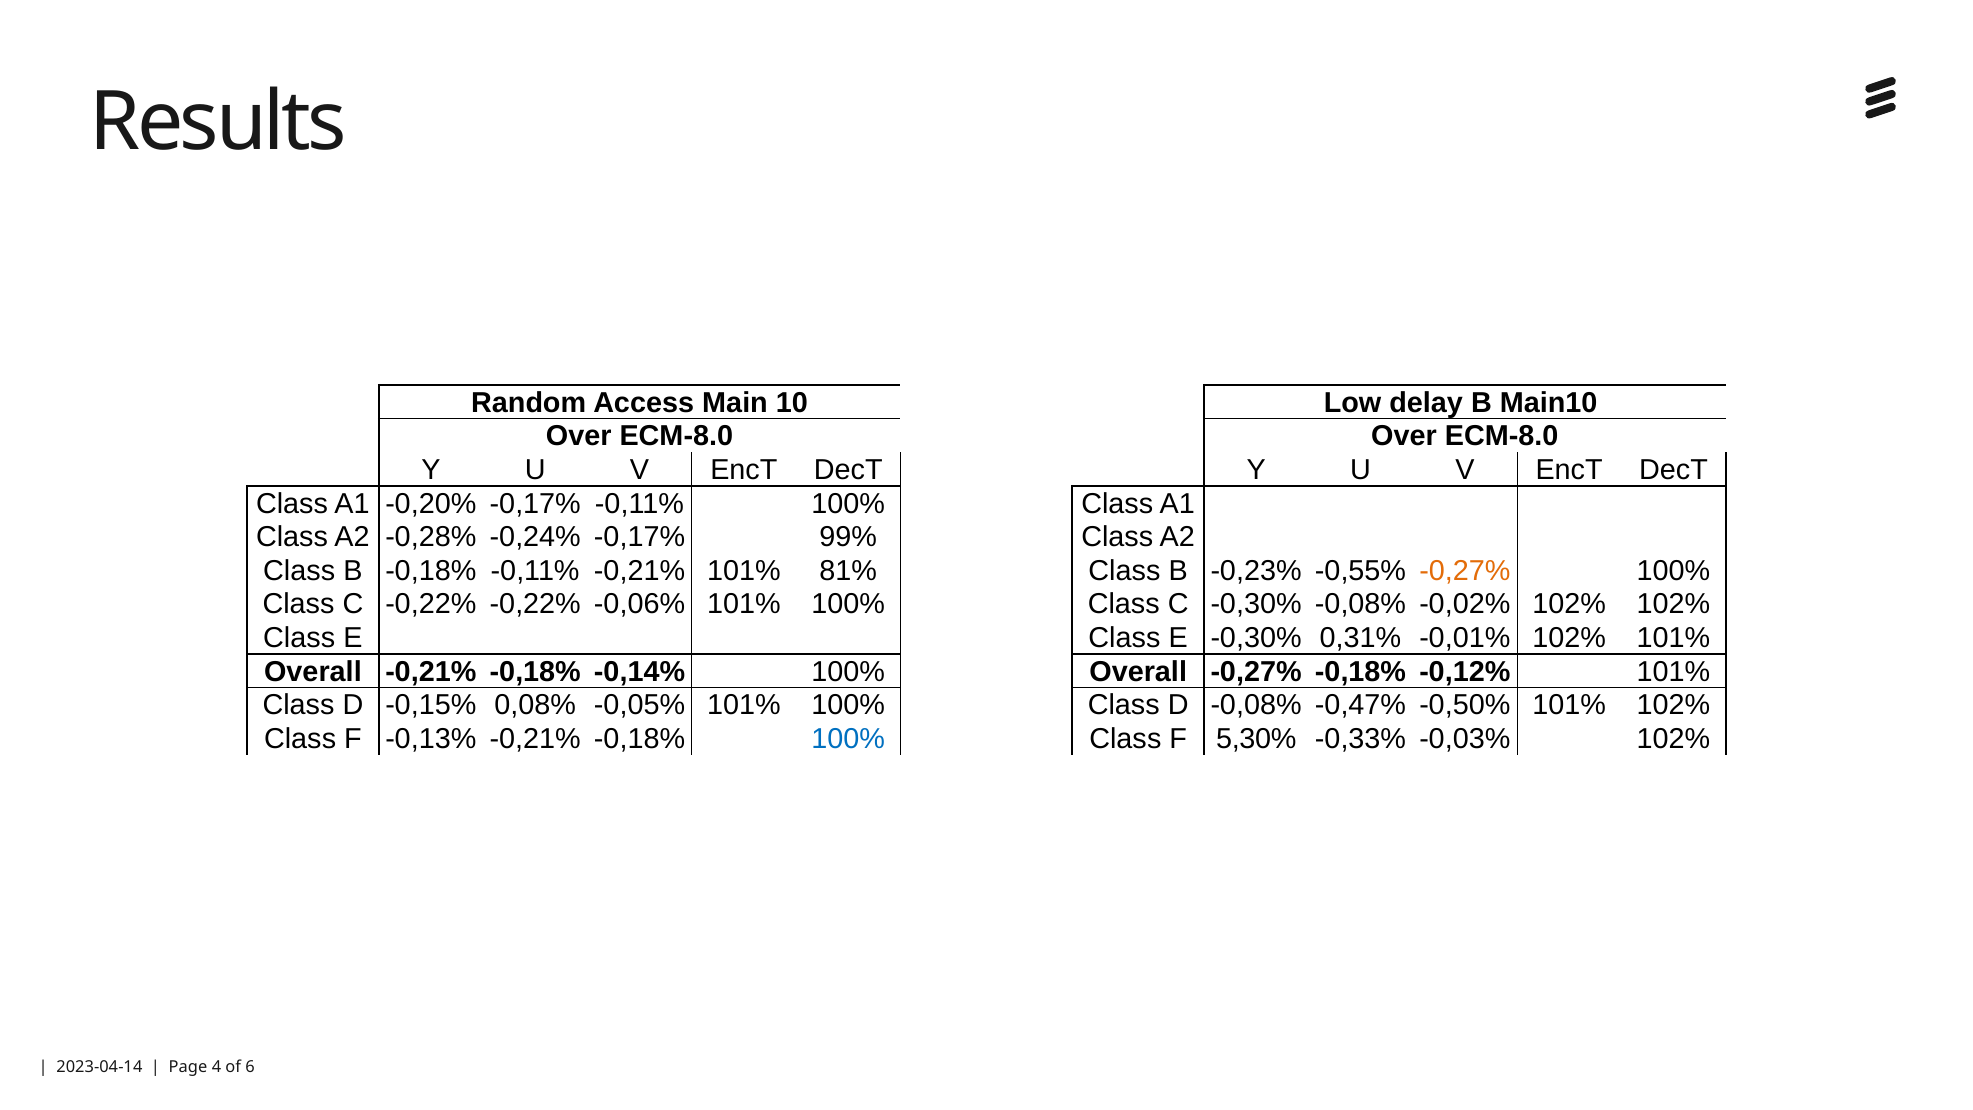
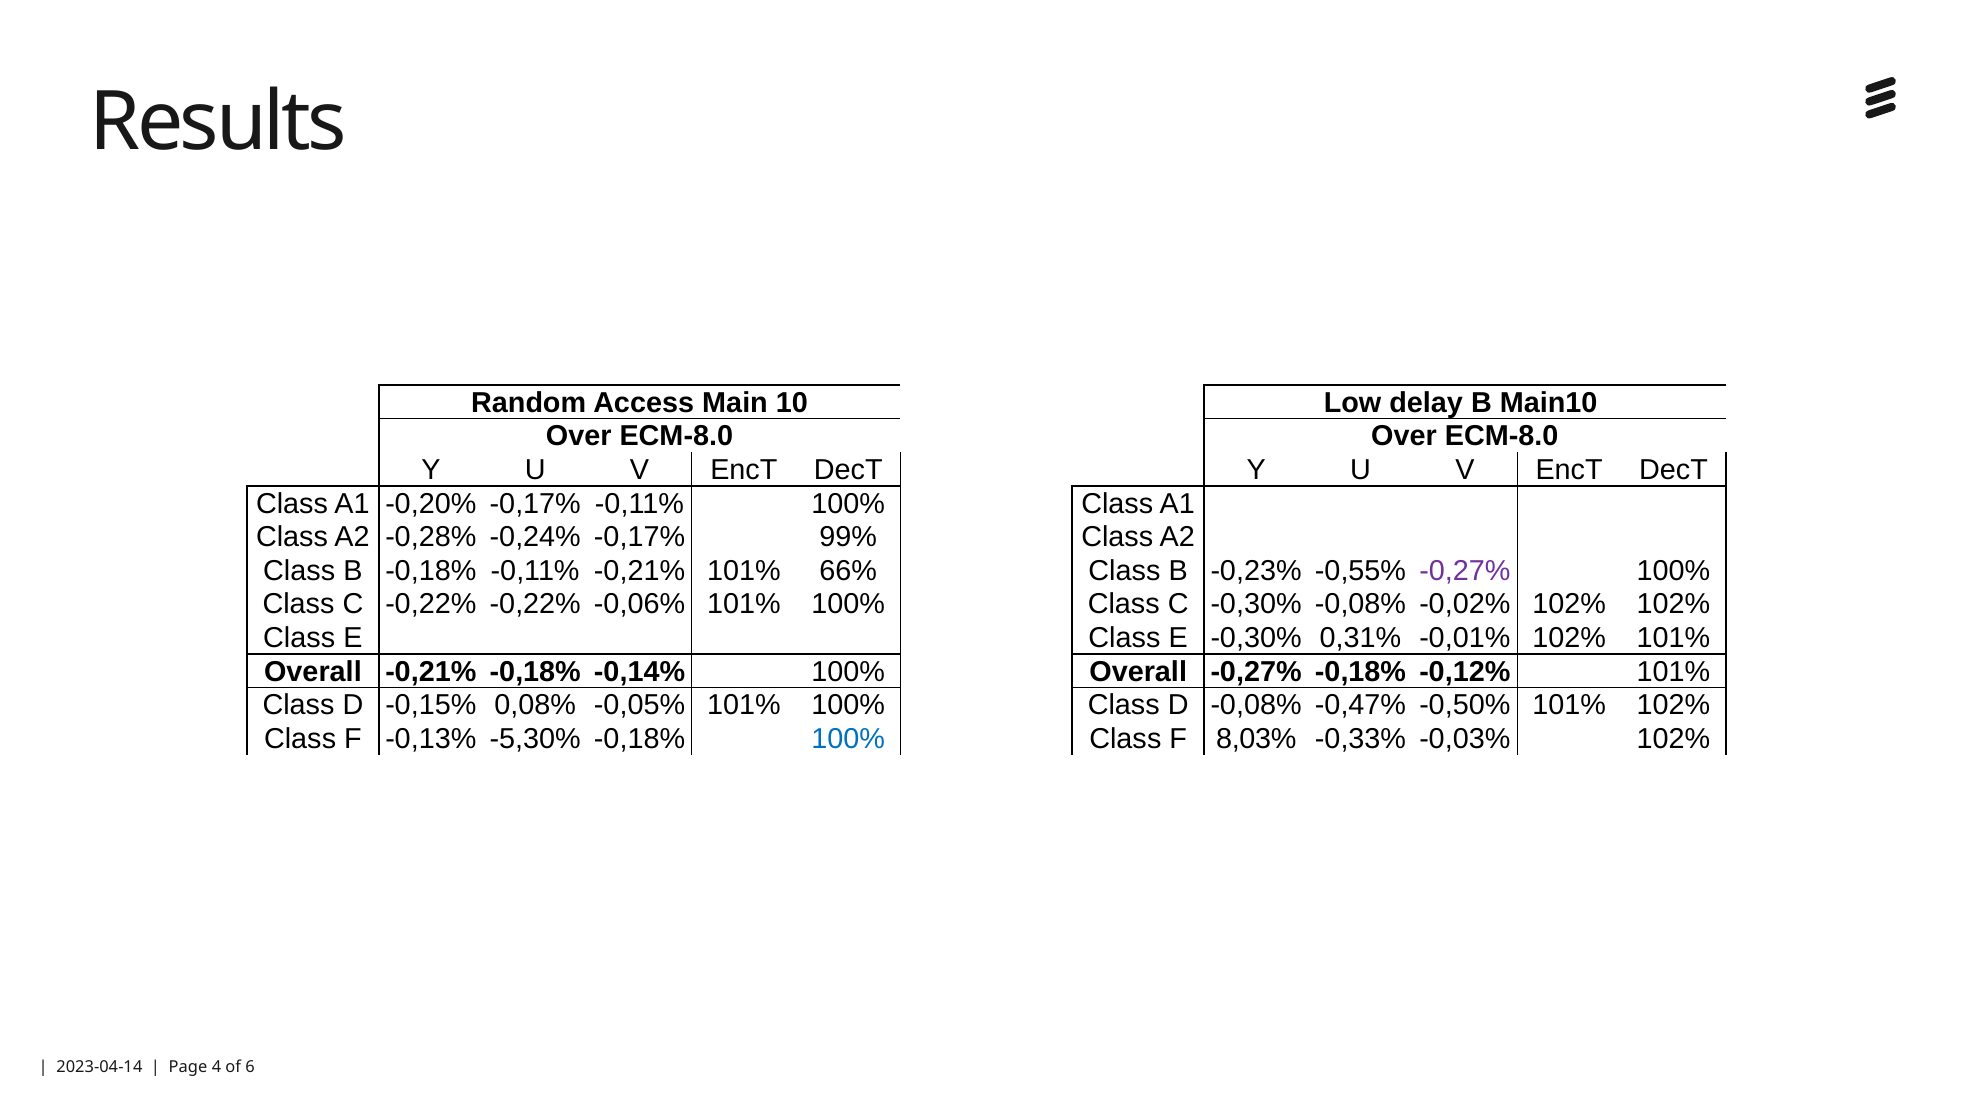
81%: 81% -> 66%
-0,27% at (1465, 571) colour: orange -> purple
-0,13% -0,21%: -0,21% -> -5,30%
5,30%: 5,30% -> 8,03%
